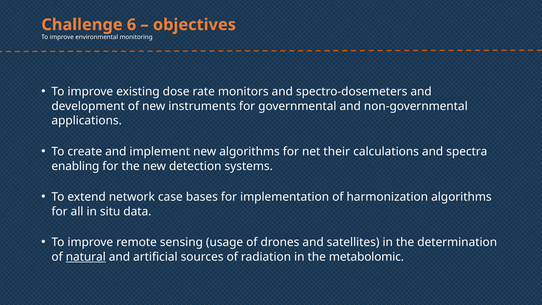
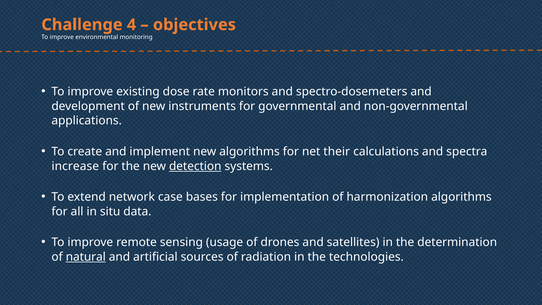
6: 6 -> 4
enabling: enabling -> increase
detection underline: none -> present
metabolomic: metabolomic -> technologies
